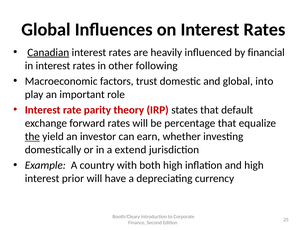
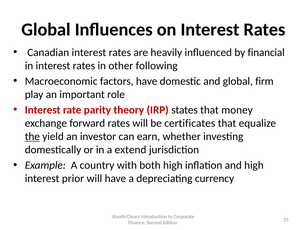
Canadian underline: present -> none
factors trust: trust -> have
into: into -> firm
default: default -> money
percentage: percentage -> certificates
